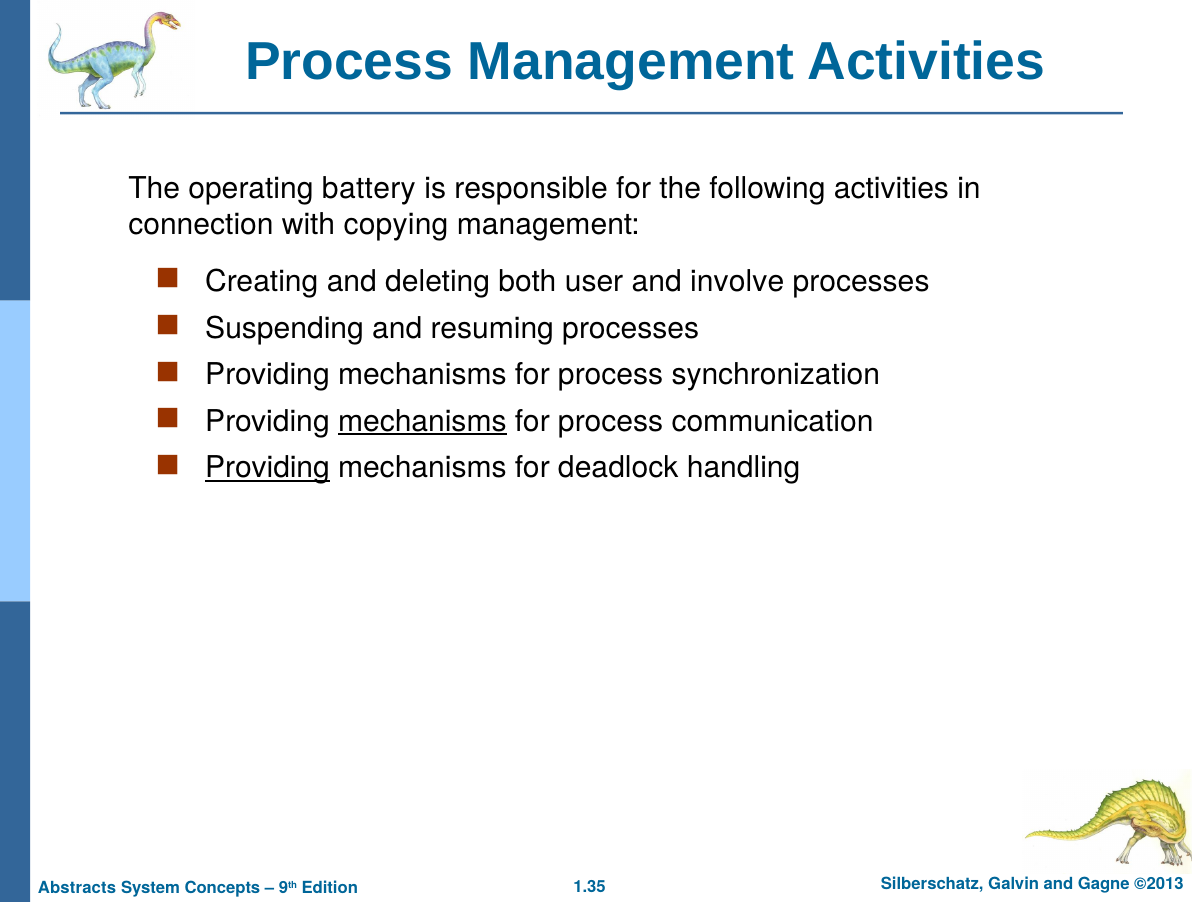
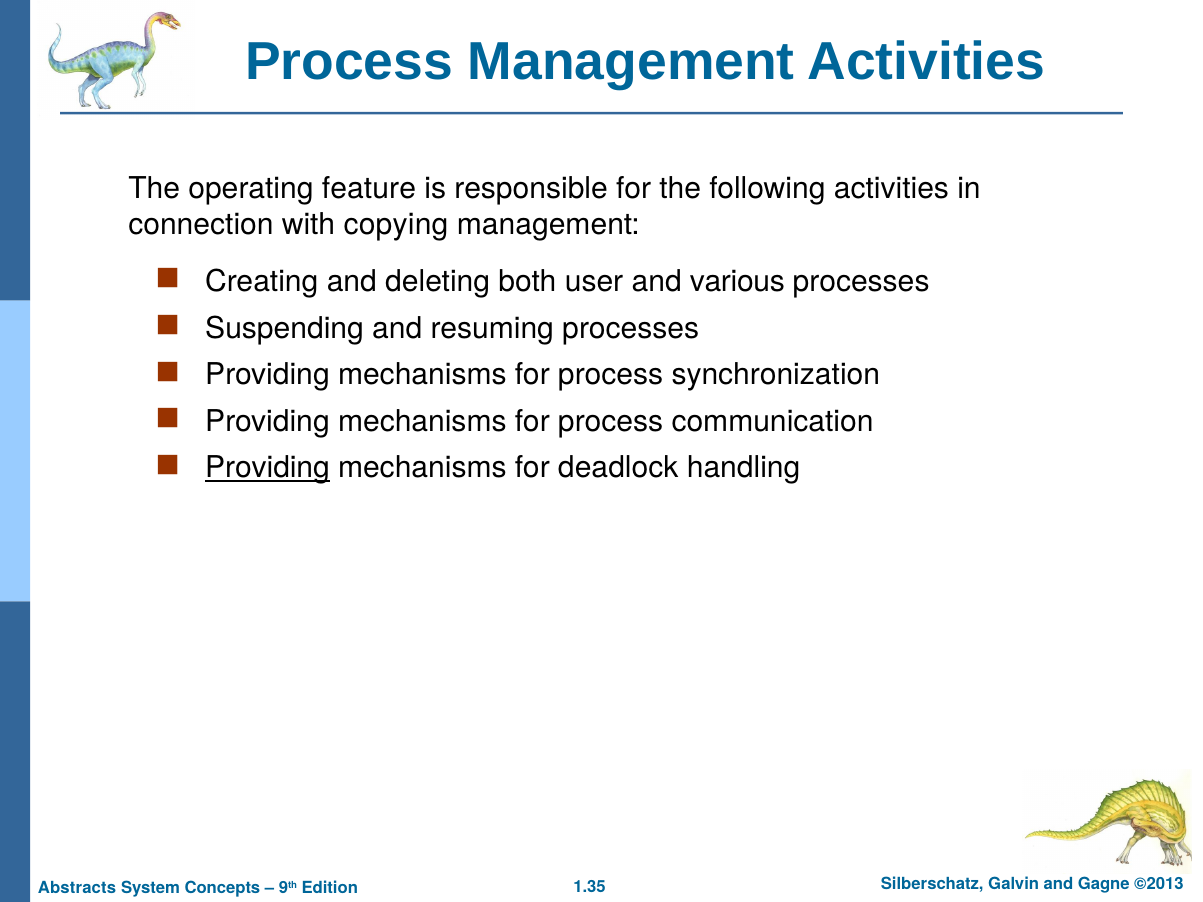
battery: battery -> feature
involve: involve -> various
mechanisms at (422, 421) underline: present -> none
